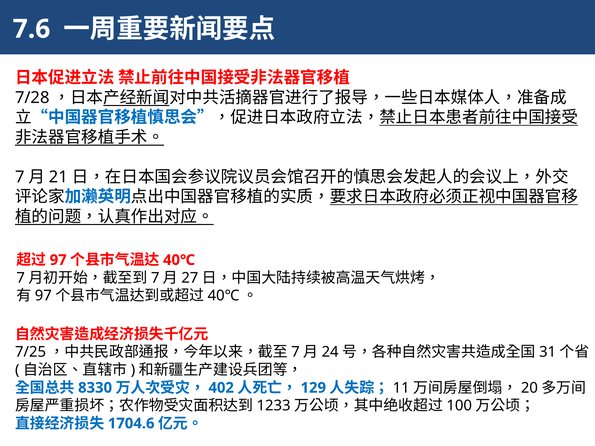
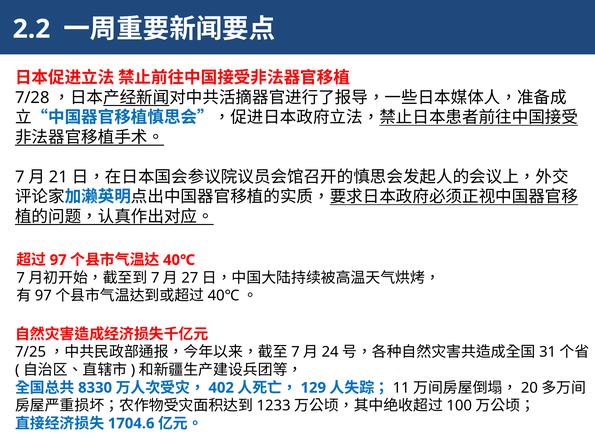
7.6: 7.6 -> 2.2
